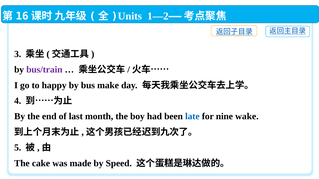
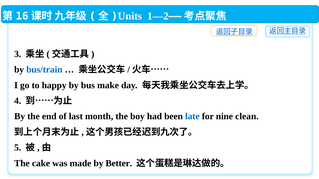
bus/train colour: purple -> blue
wake: wake -> clean
Speed: Speed -> Better
